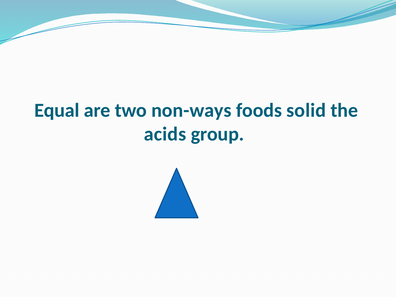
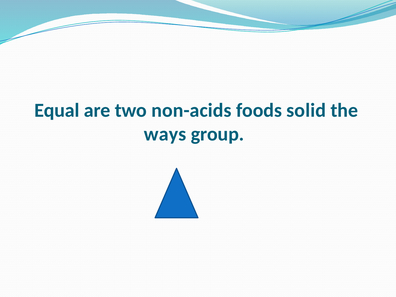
non-ways: non-ways -> non-acids
acids: acids -> ways
